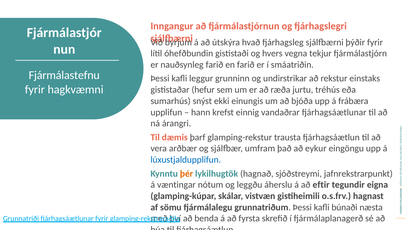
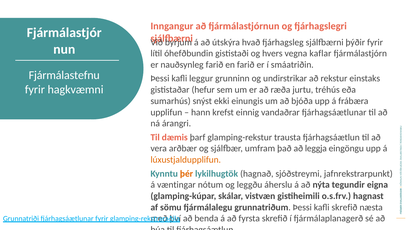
tekjur: tekjur -> kaflar
eykur: eykur -> leggja
lúxustjaldupplifun colour: blue -> orange
eftir: eftir -> nýta
kafli búnaði: búnaði -> skrefið
